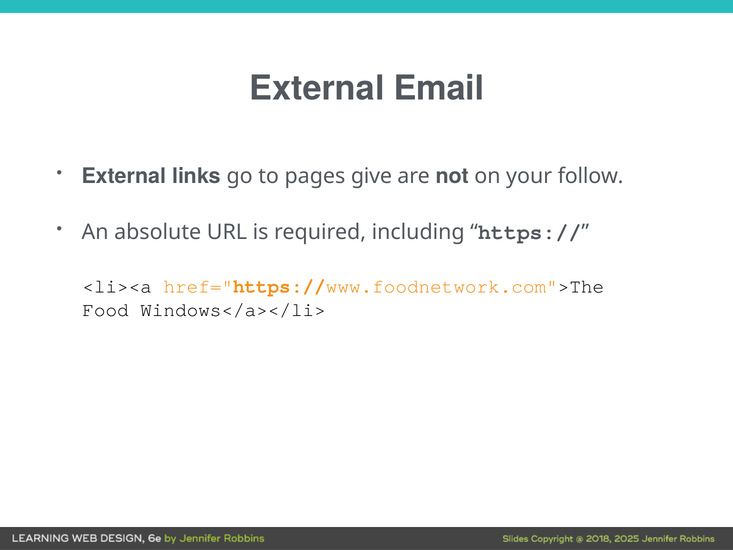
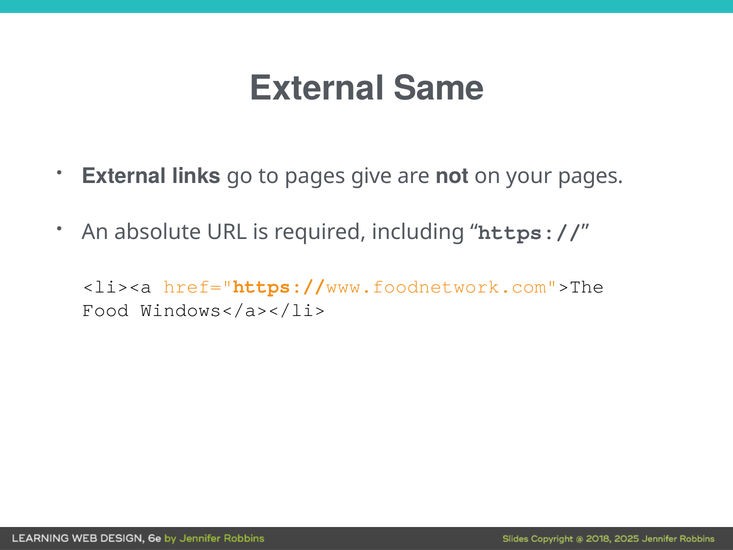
Email: Email -> Same
your follow: follow -> pages
